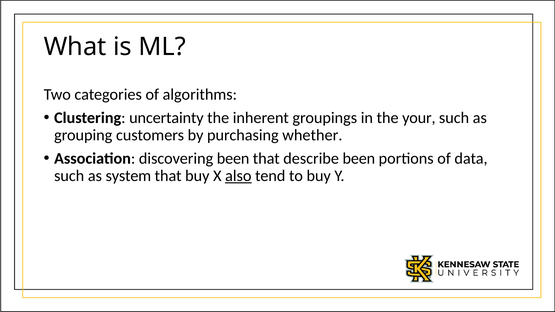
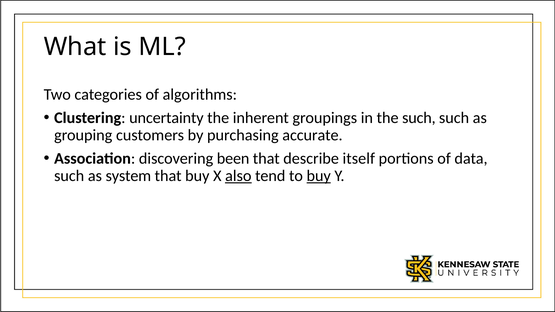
the your: your -> such
whether: whether -> accurate
describe been: been -> itself
buy at (319, 176) underline: none -> present
